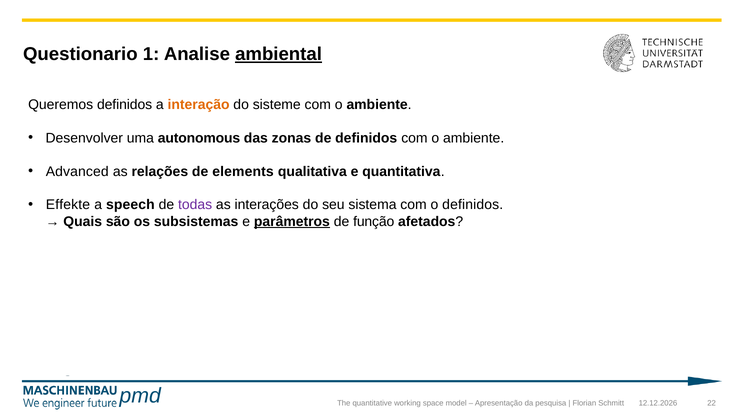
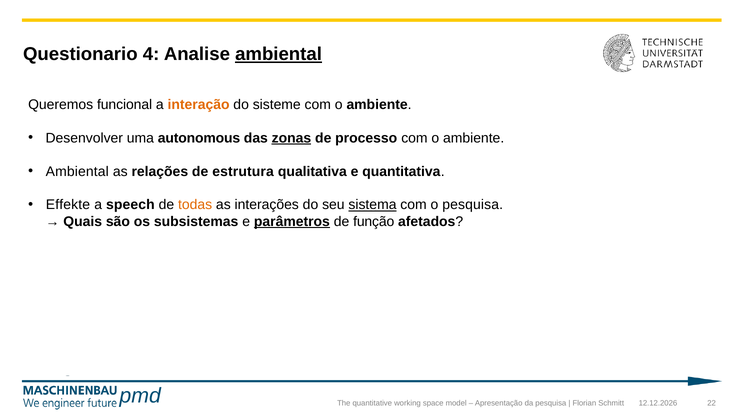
1: 1 -> 4
Queremos definidos: definidos -> funcional
zonas underline: none -> present
de definidos: definidos -> processo
Advanced at (77, 172): Advanced -> Ambiental
elements: elements -> estrutura
todas colour: purple -> orange
sistema underline: none -> present
o definidos: definidos -> pesquisa
